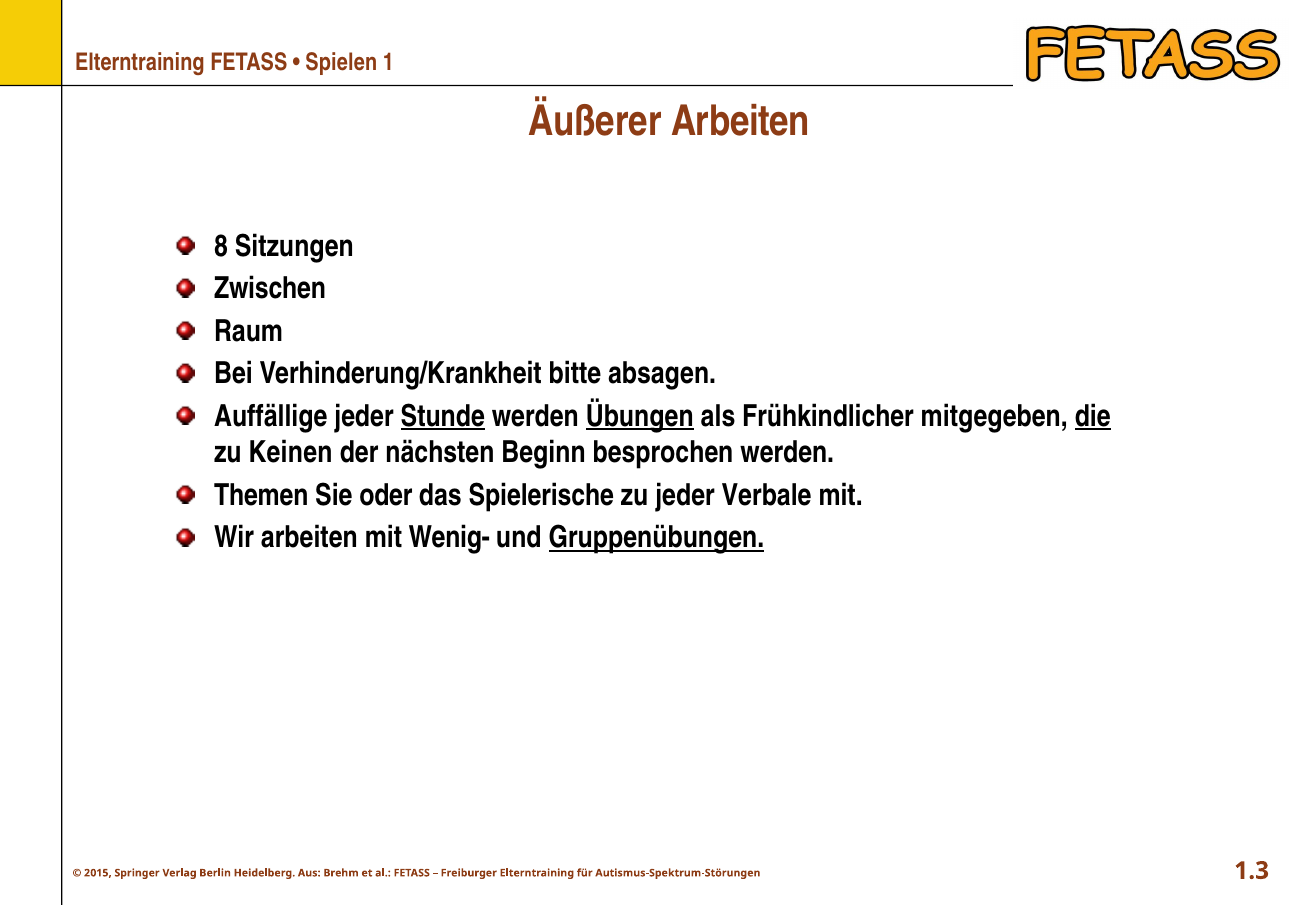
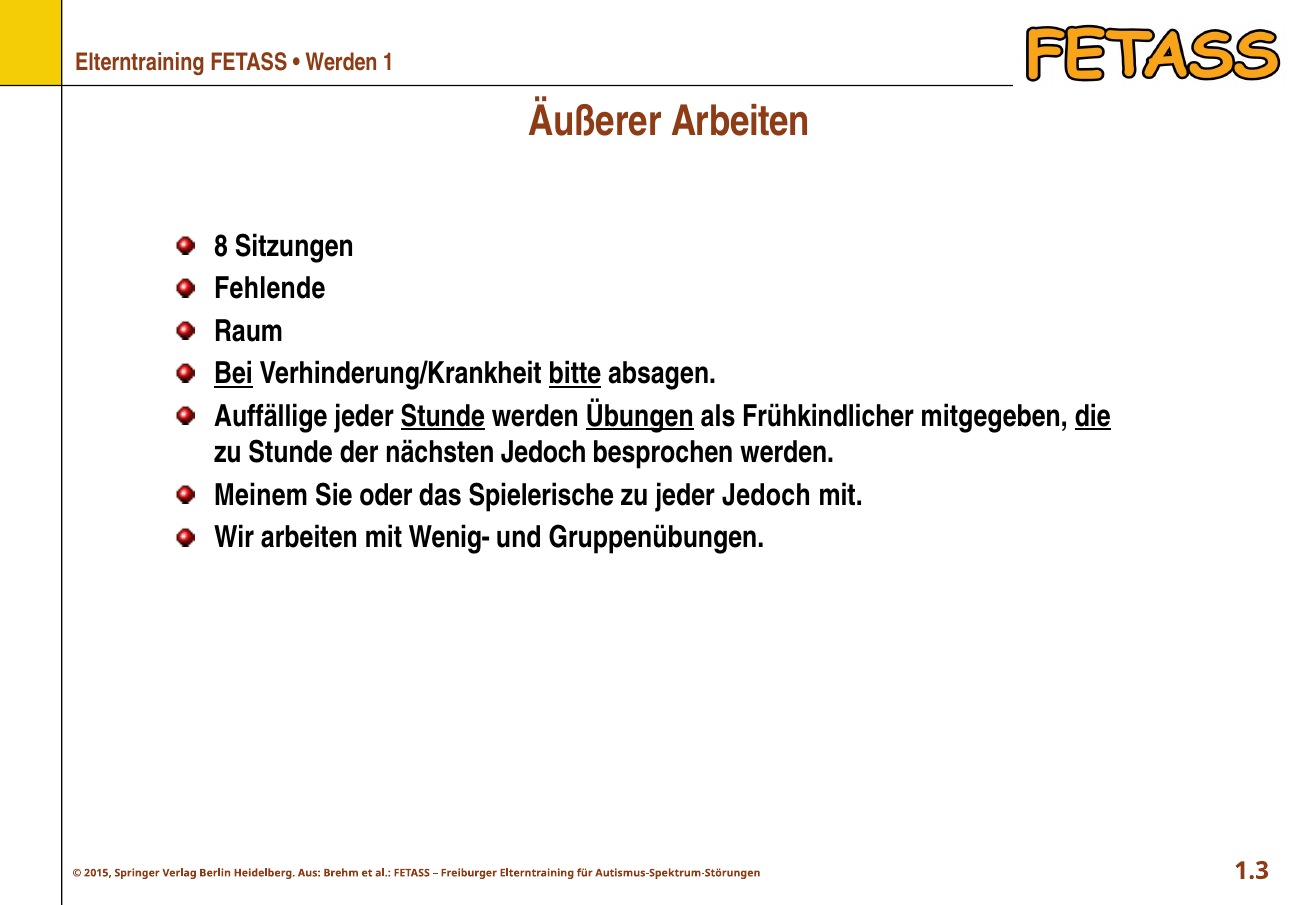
Spielen at (341, 63): Spielen -> Werden
Zwischen: Zwischen -> Fehlende
Bei underline: none -> present
bitte underline: none -> present
zu Keinen: Keinen -> Stunde
nächsten Beginn: Beginn -> Jedoch
Themen: Themen -> Meinem
jeder Verbale: Verbale -> Jedoch
Gruppenübungen underline: present -> none
